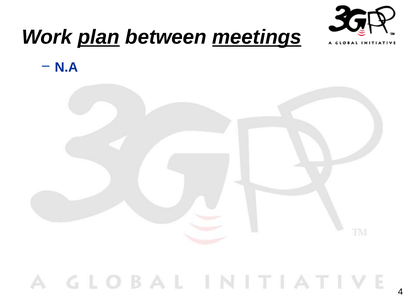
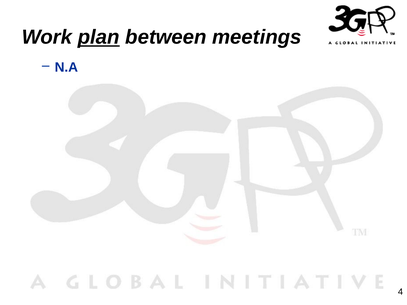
meetings underline: present -> none
